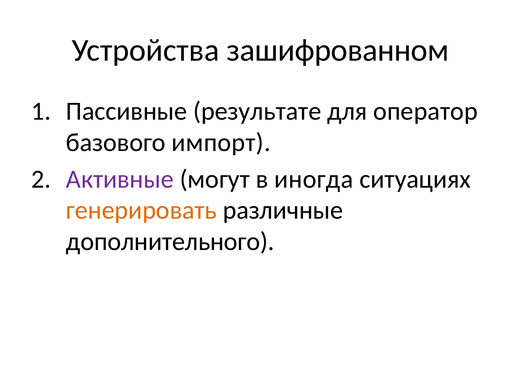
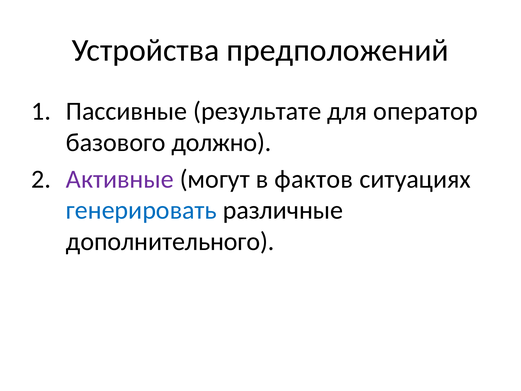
зашифрованном: зашифрованном -> предположений
импорт: импорт -> должно
иногда: иногда -> фактов
генерировать colour: orange -> blue
